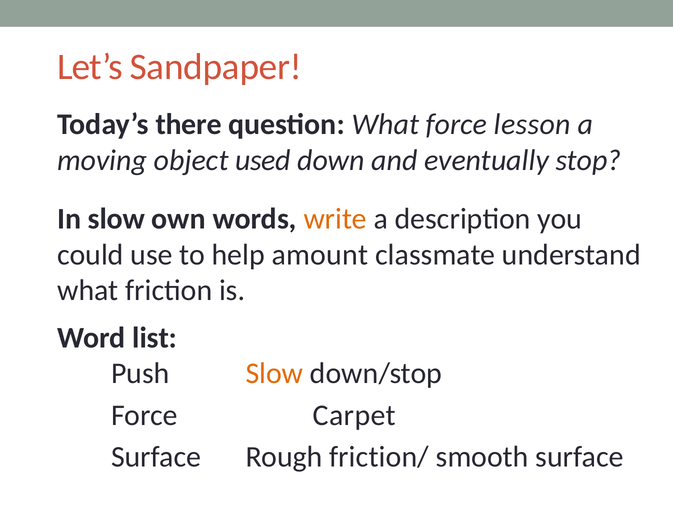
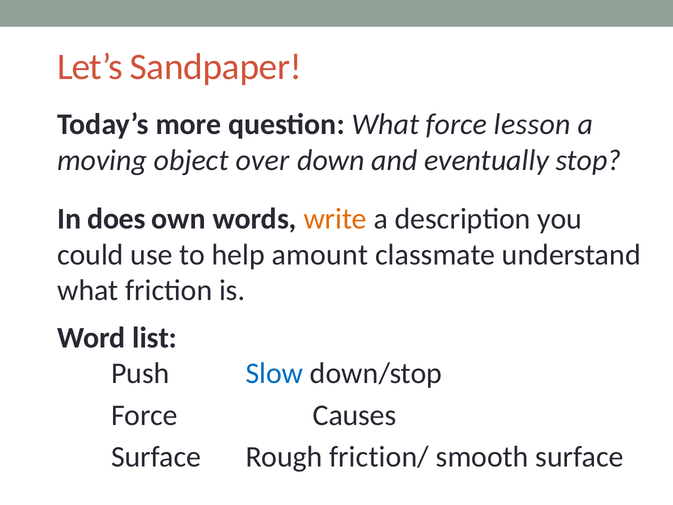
there: there -> more
used: used -> over
In slow: slow -> does
Slow at (274, 373) colour: orange -> blue
Carpet: Carpet -> Causes
